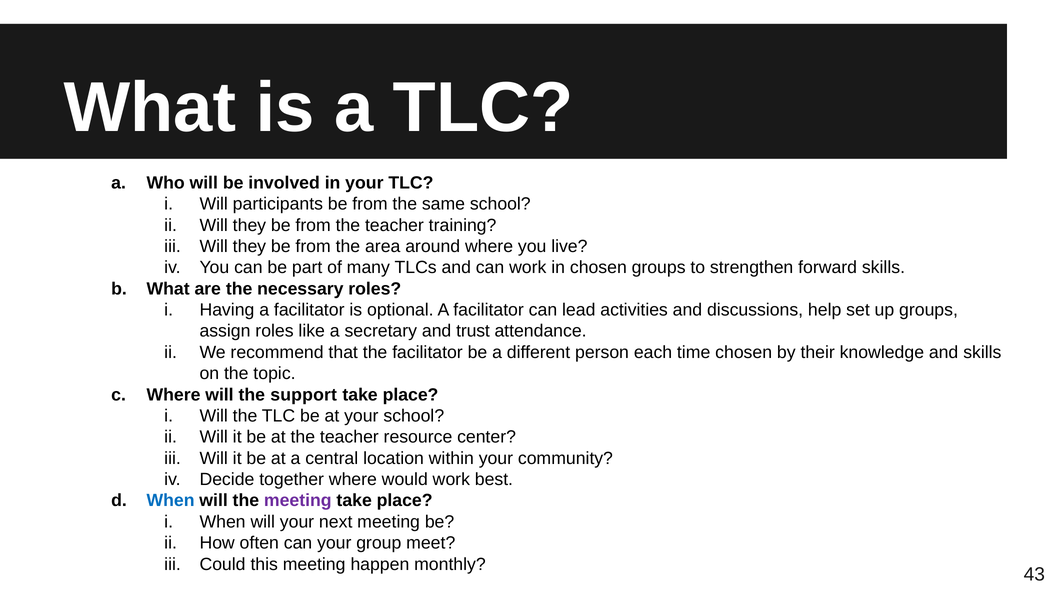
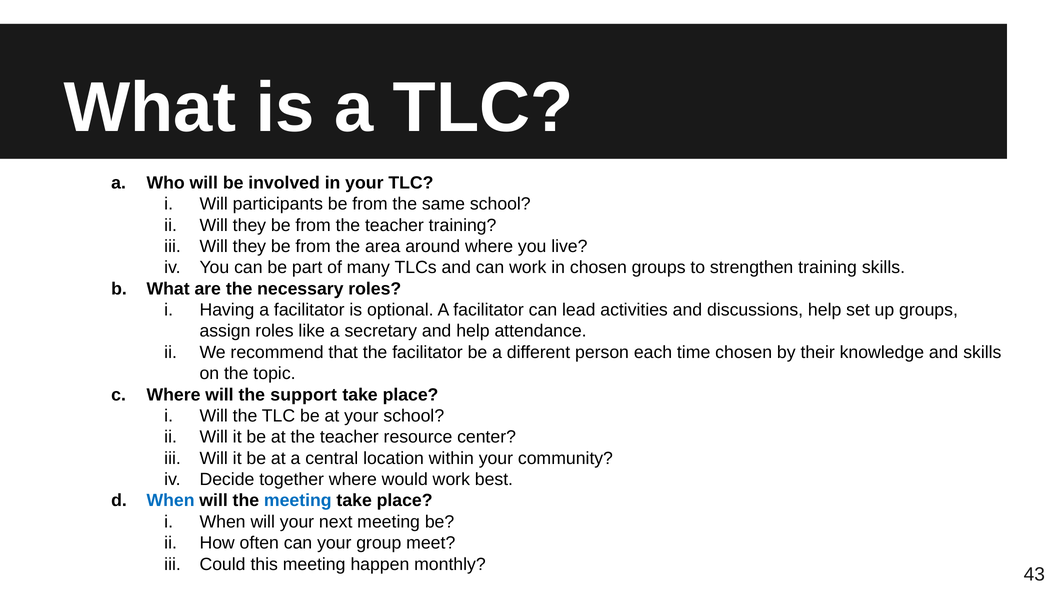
strengthen forward: forward -> training
and trust: trust -> help
meeting at (298, 501) colour: purple -> blue
